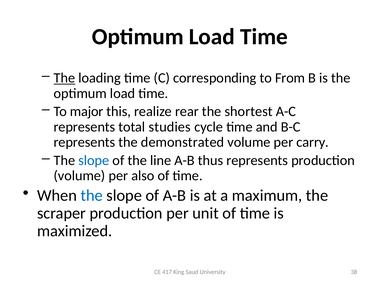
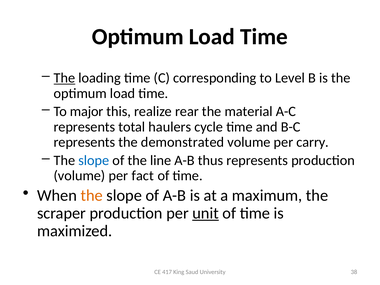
From: From -> Level
shortest: shortest -> material
studies: studies -> haulers
also: also -> fact
the at (92, 196) colour: blue -> orange
unit underline: none -> present
